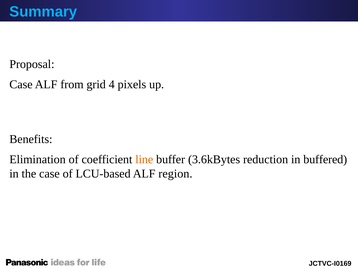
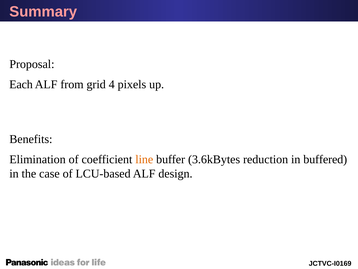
Summary colour: light blue -> pink
Case at (21, 84): Case -> Each
region: region -> design
